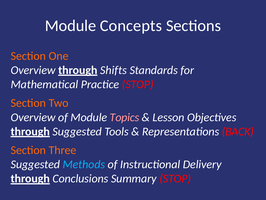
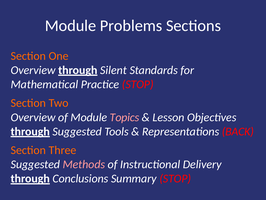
Concepts: Concepts -> Problems
Shifts: Shifts -> Silent
Methods colour: light blue -> pink
